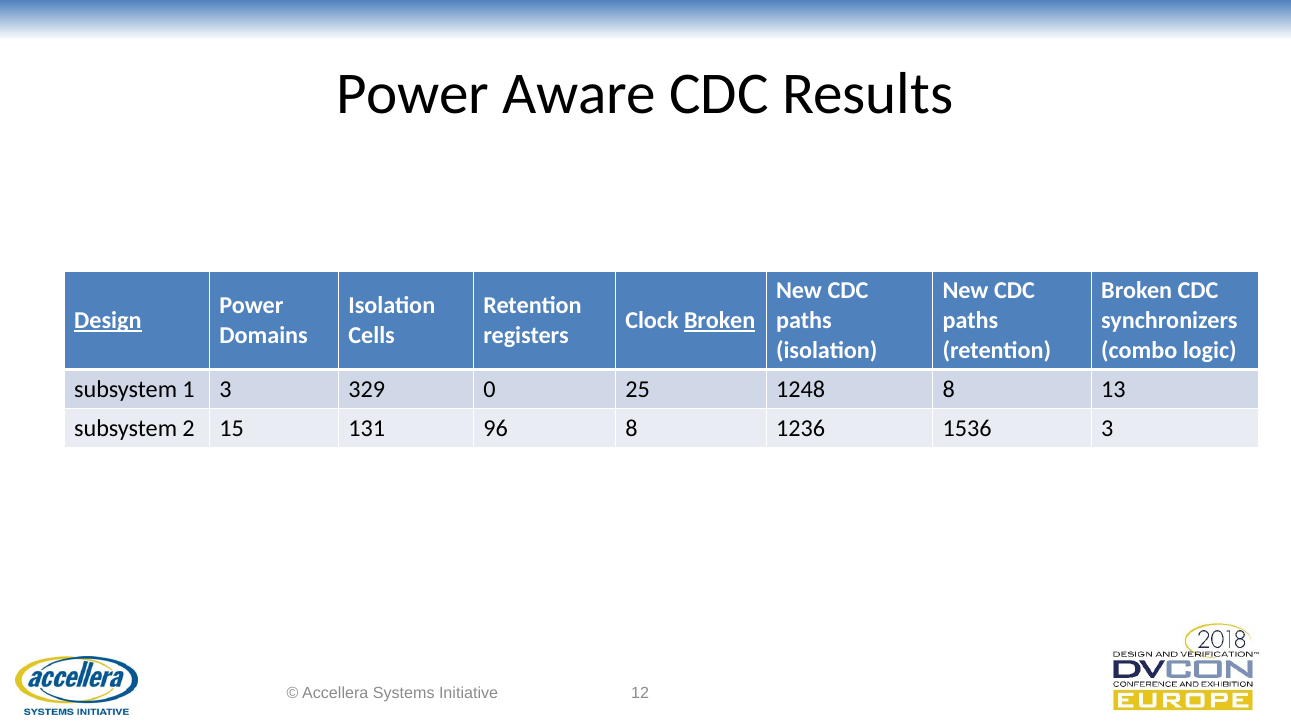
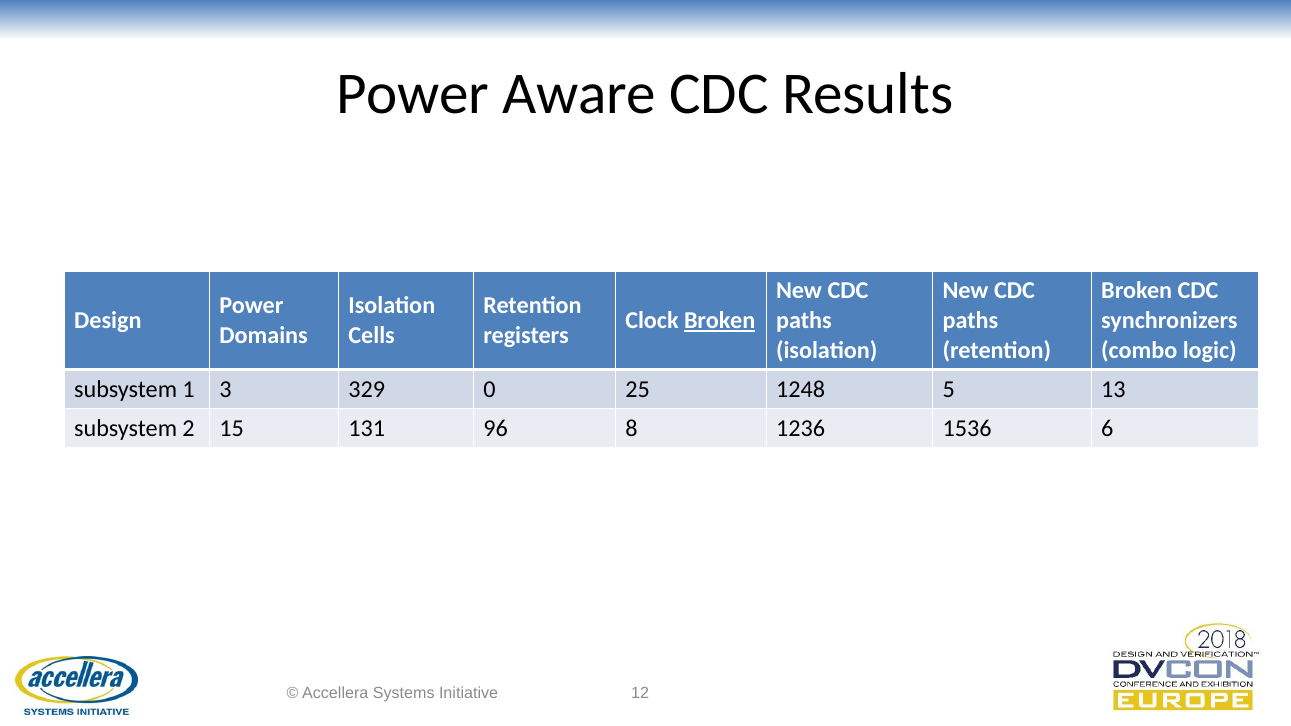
Design underline: present -> none
1248 8: 8 -> 5
1536 3: 3 -> 6
